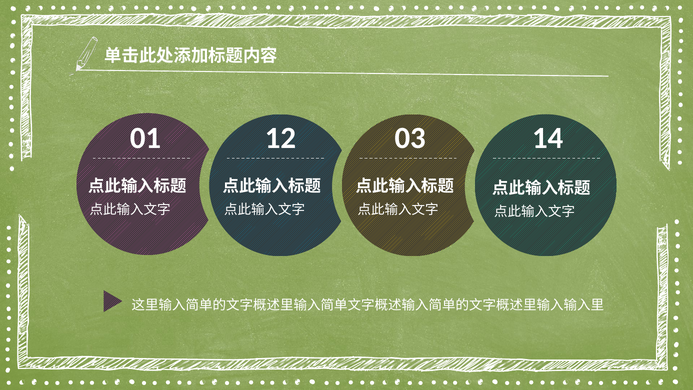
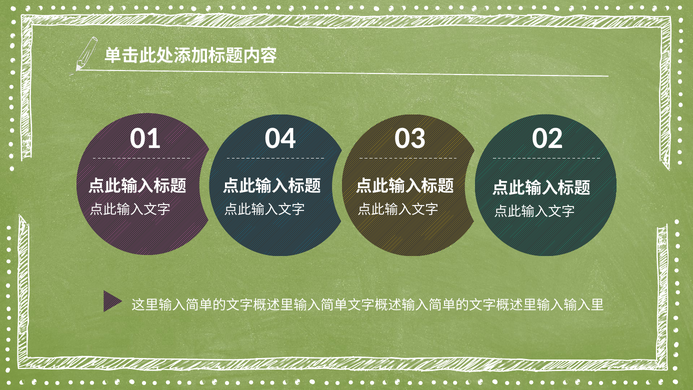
12: 12 -> 04
14: 14 -> 02
